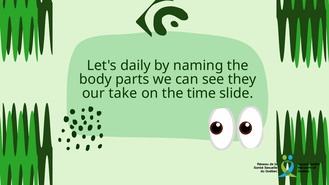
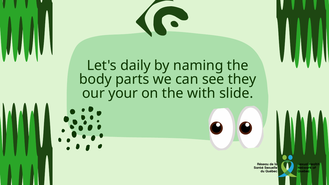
take: take -> your
time: time -> with
